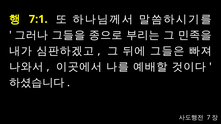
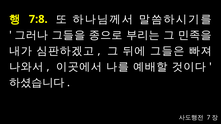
7:1: 7:1 -> 7:8
